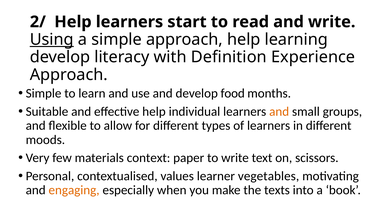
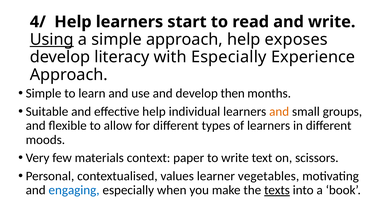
2/: 2/ -> 4/
learning: learning -> exposes
with Definition: Definition -> Especially
food: food -> then
engaging colour: orange -> blue
texts underline: none -> present
